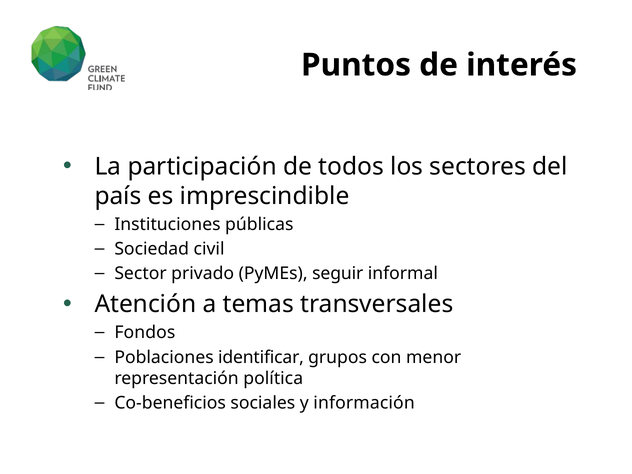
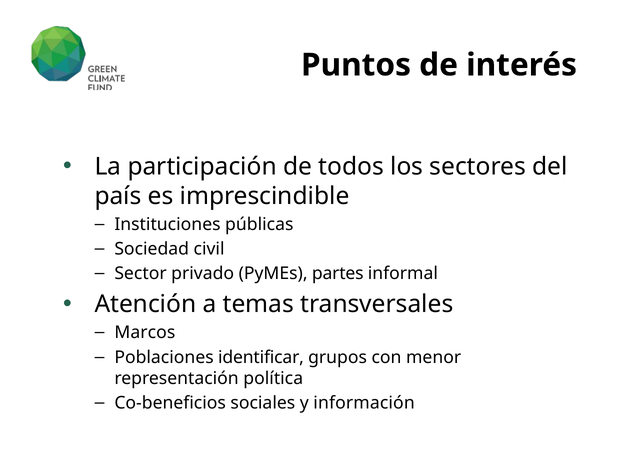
seguir: seguir -> partes
Fondos: Fondos -> Marcos
